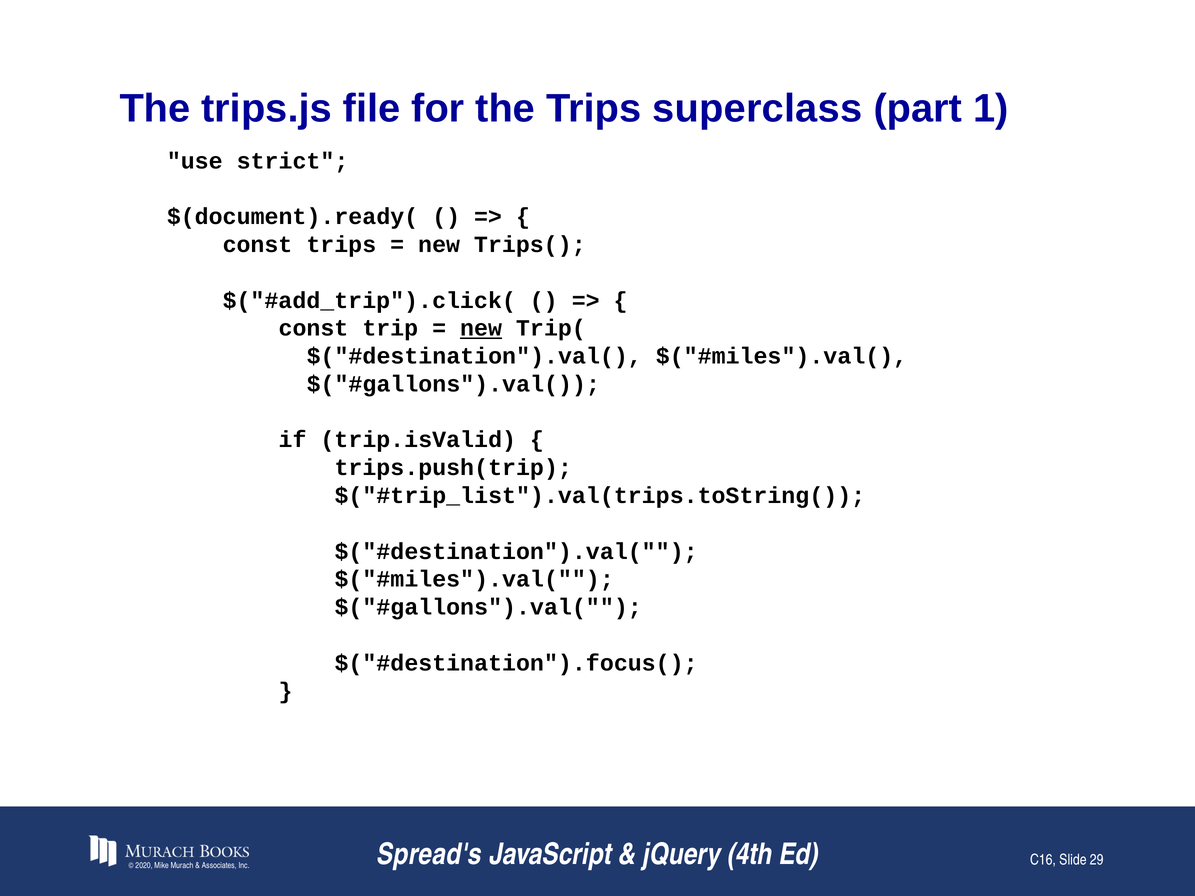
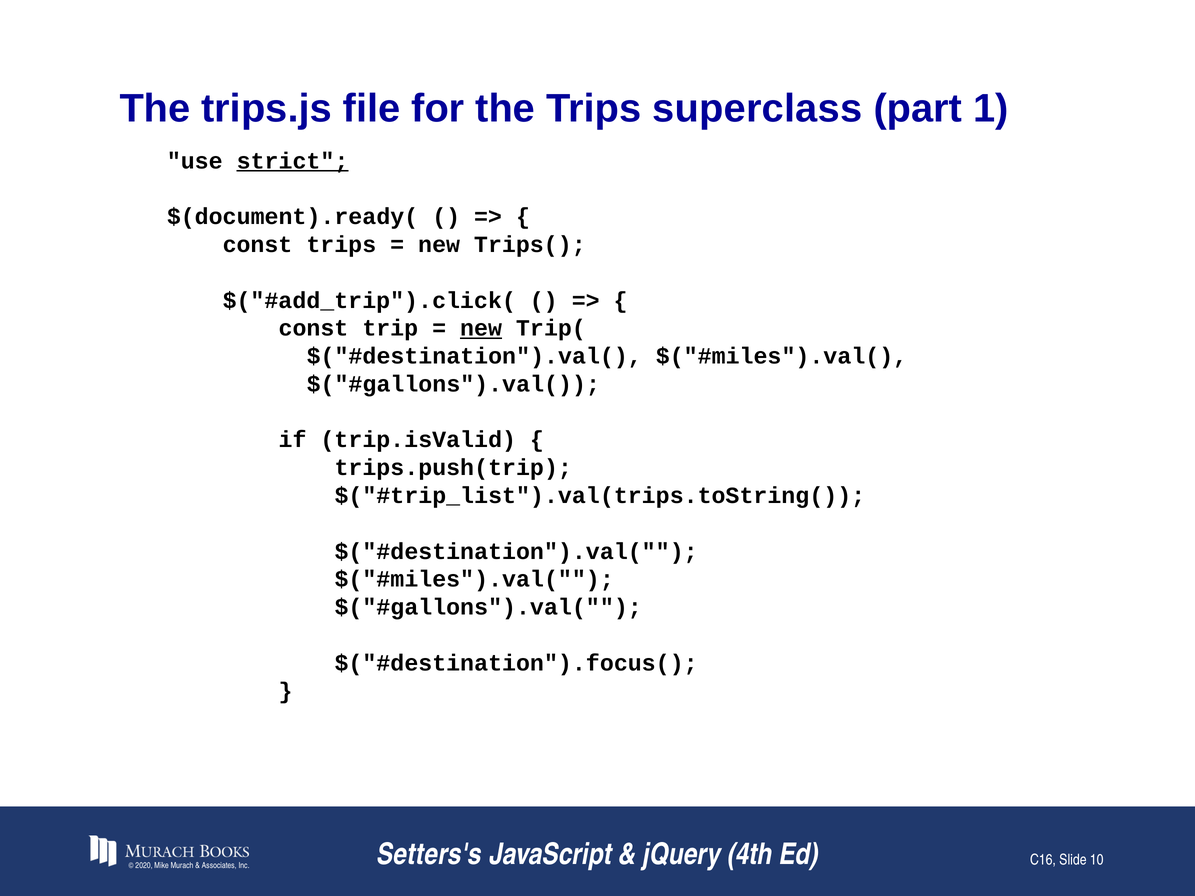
strict underline: none -> present
Spread's: Spread's -> Setters's
29: 29 -> 10
